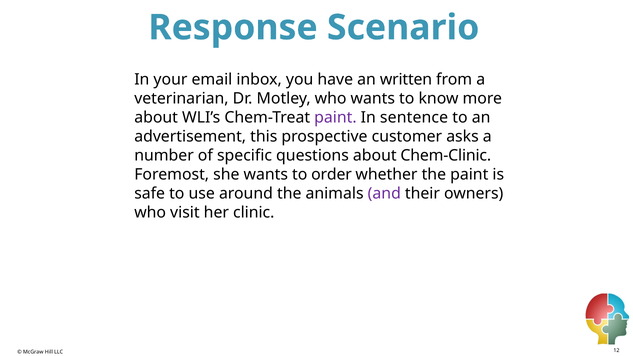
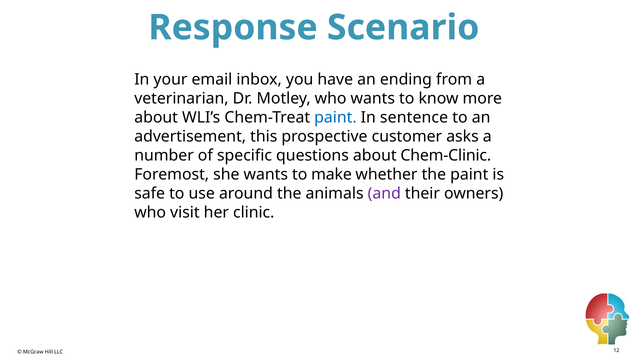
written: written -> ending
paint at (335, 118) colour: purple -> blue
order: order -> make
